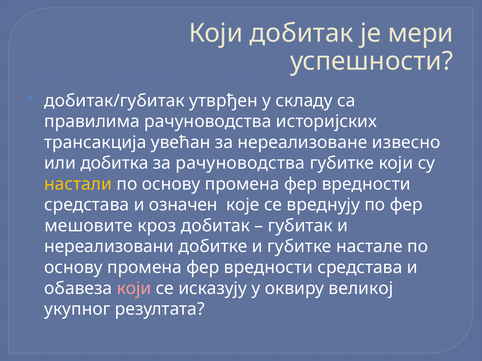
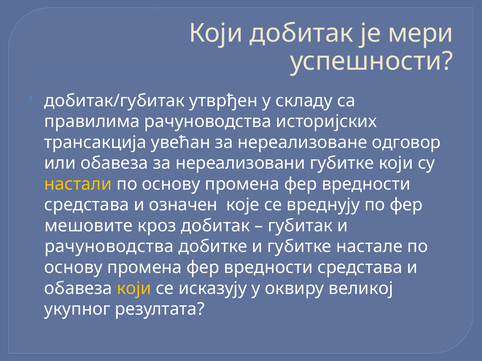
извесно: извесно -> одговор
или добитка: добитка -> обавеза
за рачуноводства: рачуноводства -> нереализовани
нереализовани at (109, 247): нереализовани -> рачуноводства
који at (134, 289) colour: pink -> yellow
